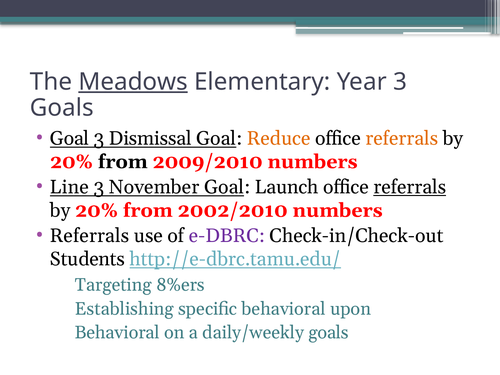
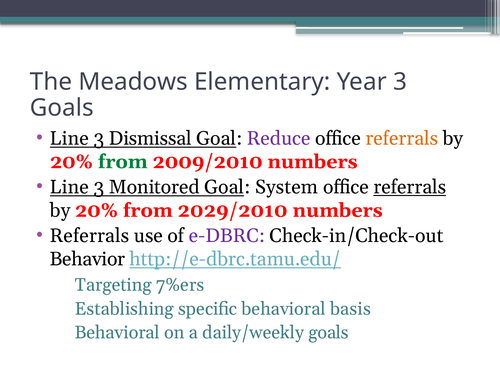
Meadows underline: present -> none
Goal at (70, 138): Goal -> Line
Reduce colour: orange -> purple
from at (123, 162) colour: black -> green
November: November -> Monitored
Launch: Launch -> System
2002/2010: 2002/2010 -> 2029/2010
Students: Students -> Behavior
8%ers: 8%ers -> 7%ers
upon: upon -> basis
